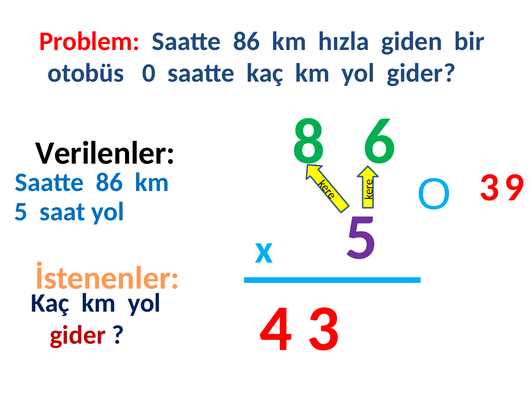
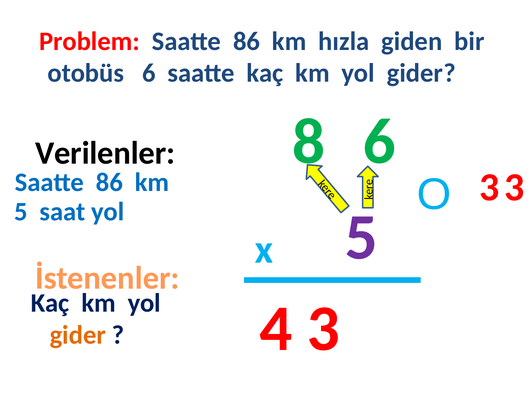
otobüs 0: 0 -> 6
9 at (514, 187): 9 -> 3
gider at (78, 335) colour: red -> orange
